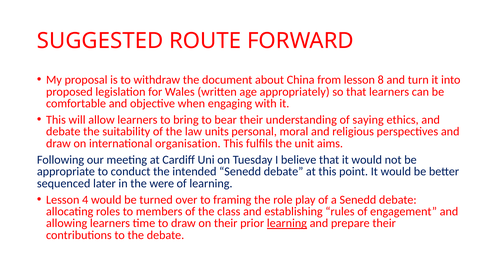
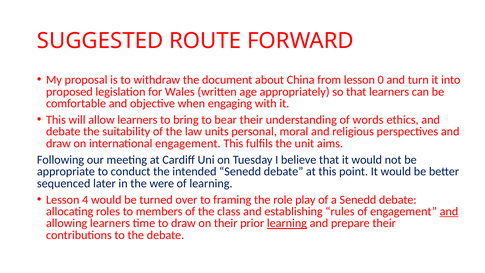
8: 8 -> 0
saying: saying -> words
international organisation: organisation -> engagement
and at (449, 211) underline: none -> present
